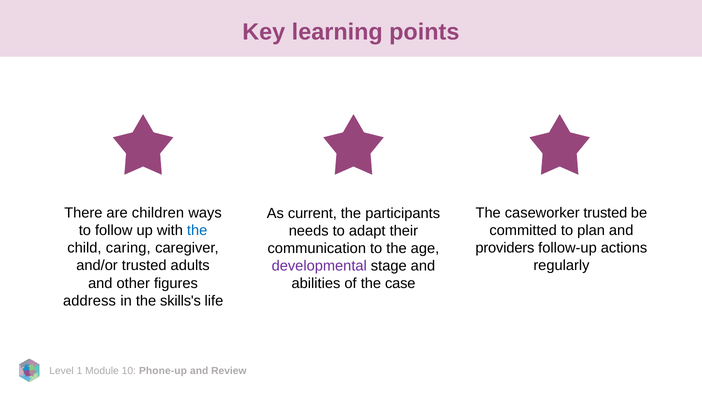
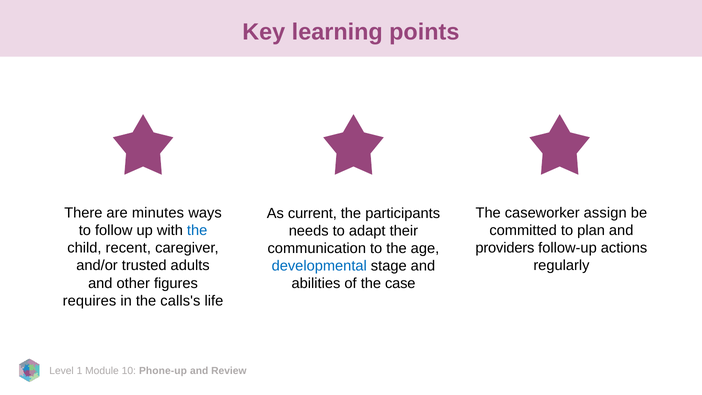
children: children -> minutes
caseworker trusted: trusted -> assign
caring: caring -> recent
developmental colour: purple -> blue
address: address -> requires
skills's: skills's -> calls's
